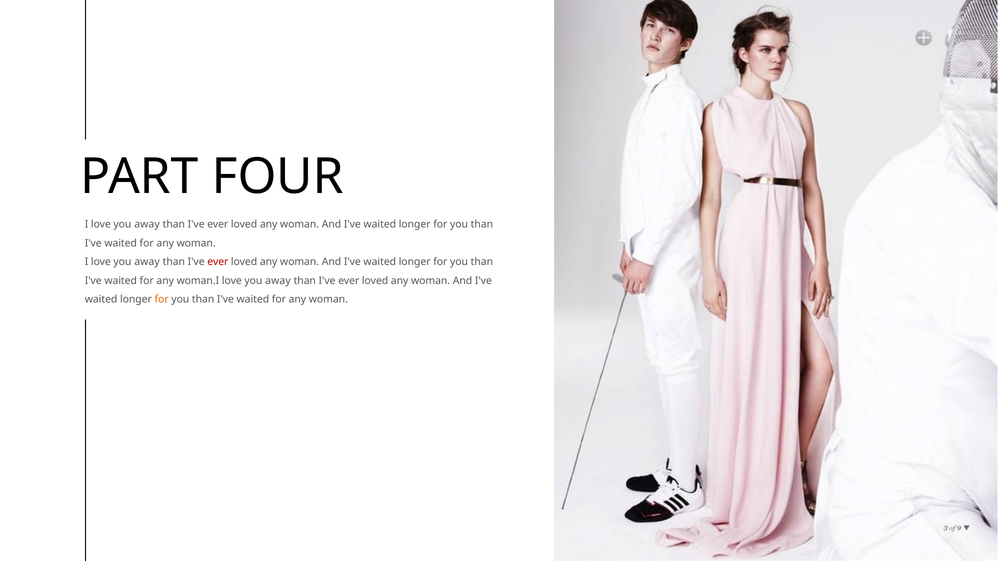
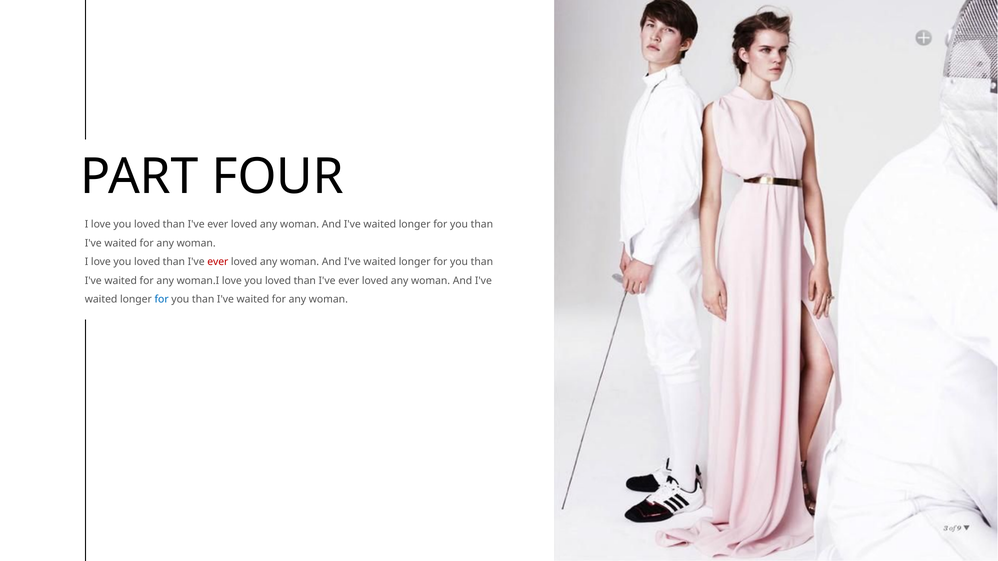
away at (147, 225): away -> loved
away at (147, 262): away -> loved
woman.I love you away: away -> loved
for at (162, 300) colour: orange -> blue
